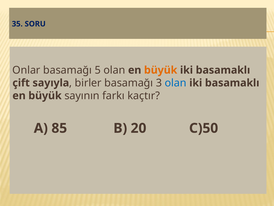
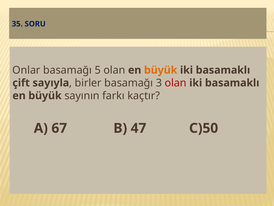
olan at (176, 83) colour: blue -> red
85: 85 -> 67
20: 20 -> 47
